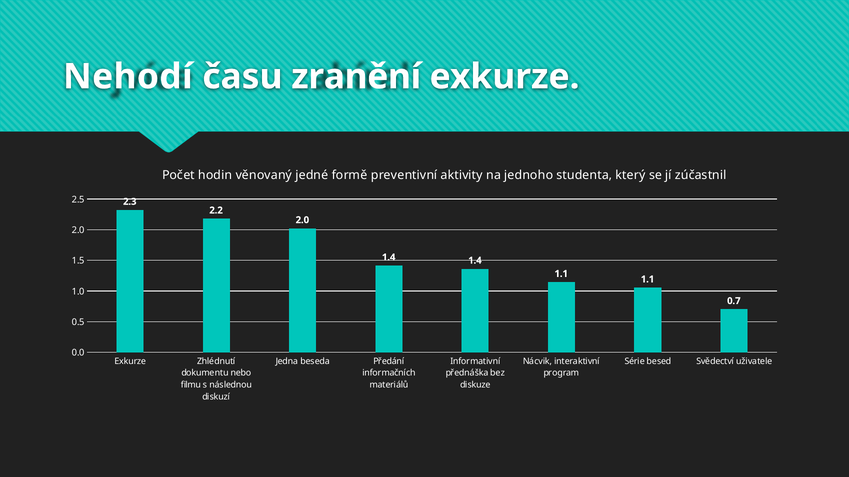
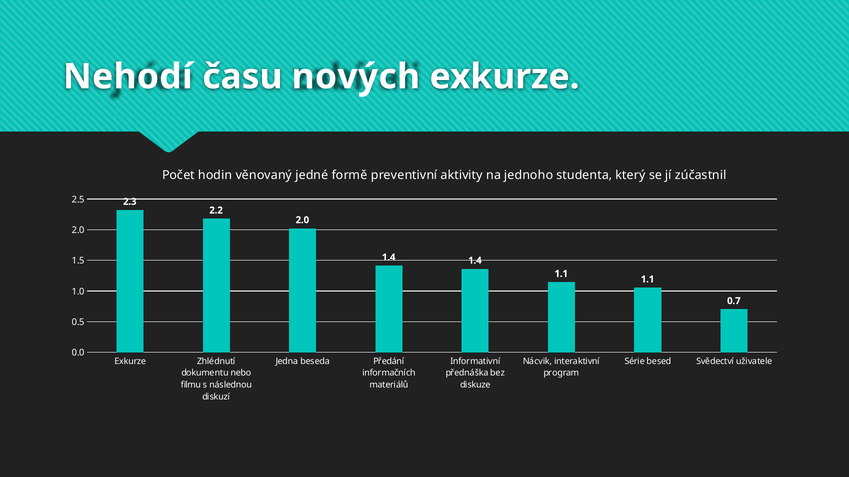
zranění: zranění -> nových
